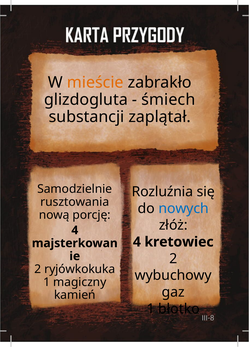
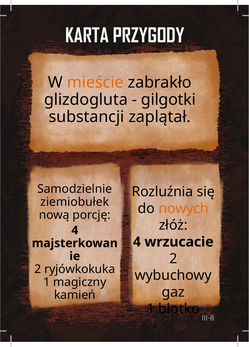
śmiech: śmiech -> gilgotki
rusztowania: rusztowania -> ziemiobułek
nowych colour: blue -> orange
kretowiec: kretowiec -> wrzucacie
